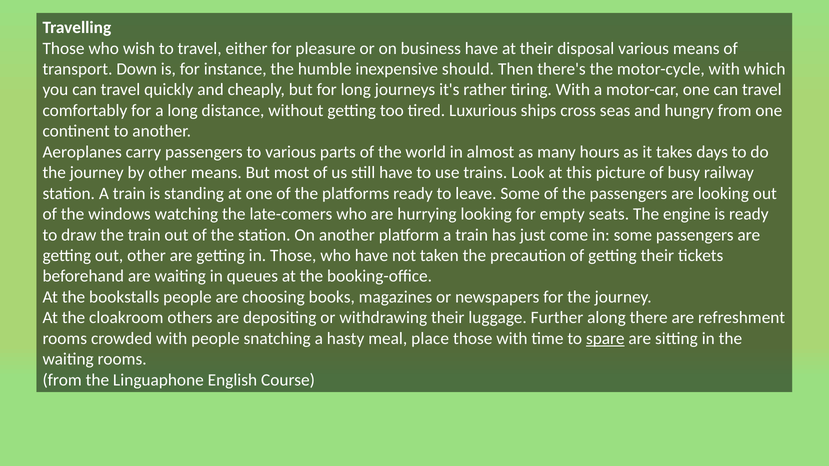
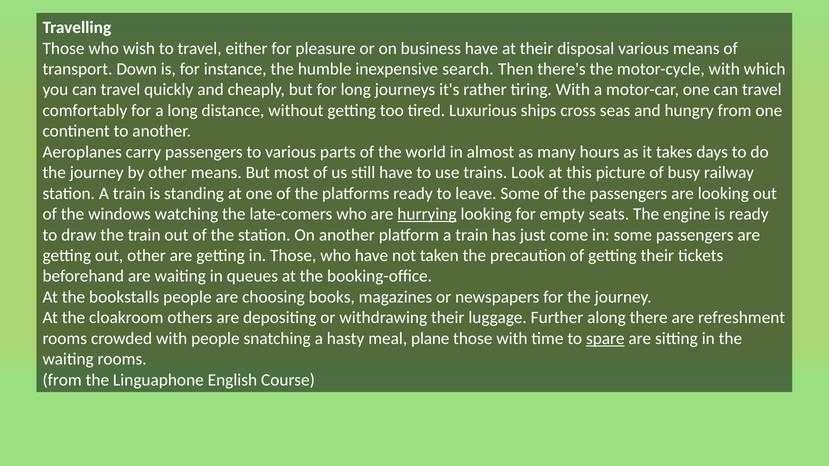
should: should -> search
hurrying underline: none -> present
place: place -> plane
